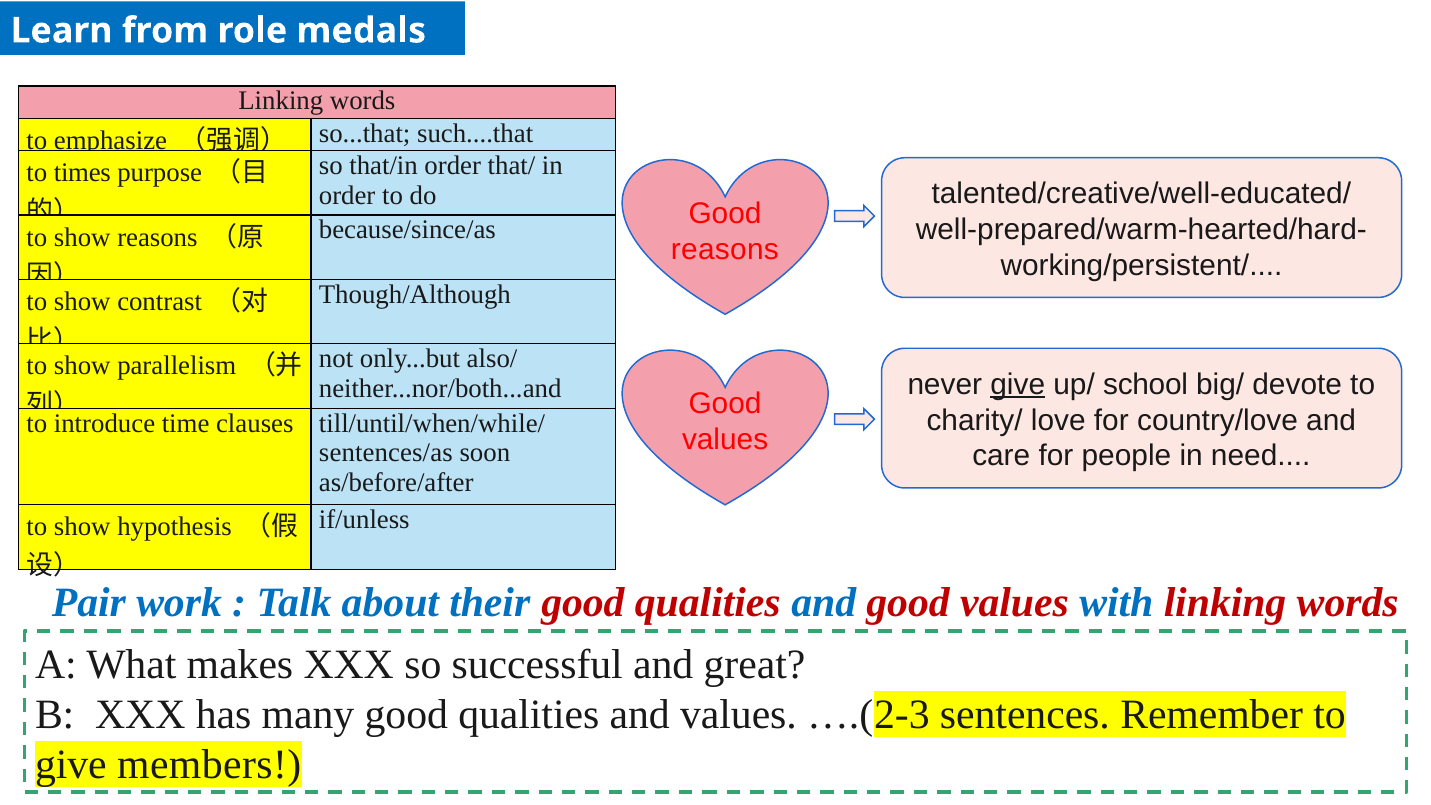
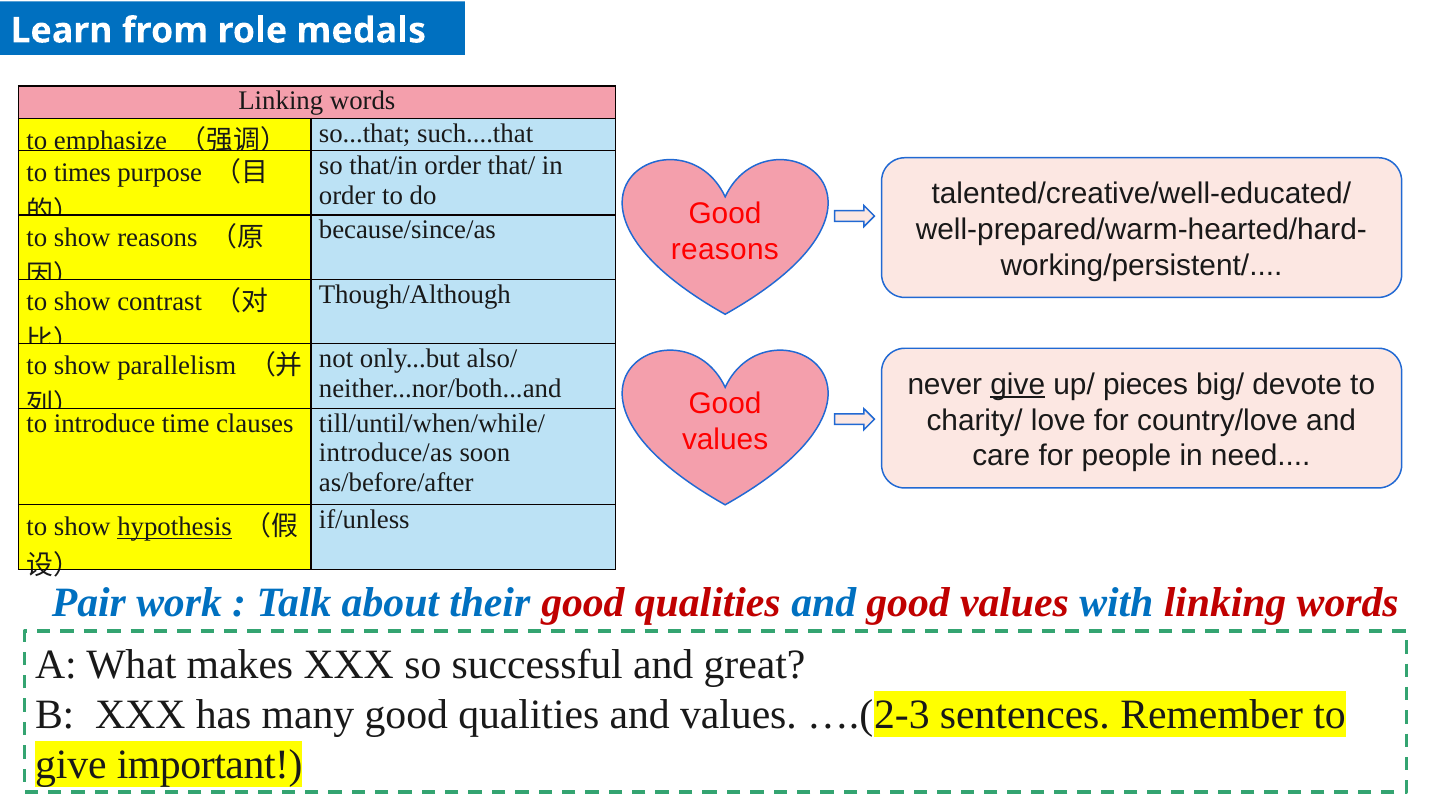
school: school -> pieces
sentences/as: sentences/as -> introduce/as
hypothesis underline: none -> present
members: members -> important
